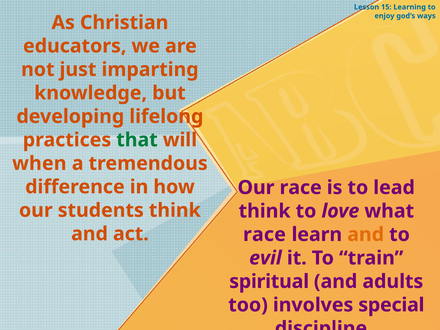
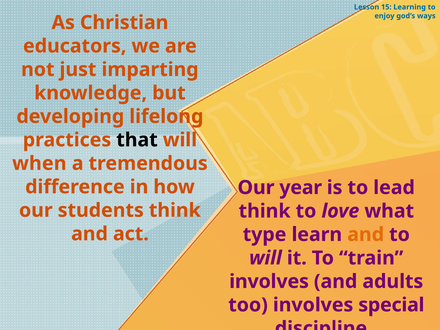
that colour: green -> black
Our race: race -> year
race at (264, 235): race -> type
evil at (265, 258): evil -> will
spiritual at (269, 281): spiritual -> involves
